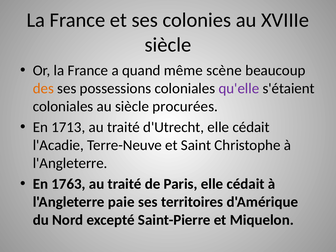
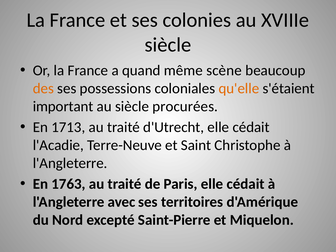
qu'elle colour: purple -> orange
coloniales at (63, 106): coloniales -> important
paie: paie -> avec
